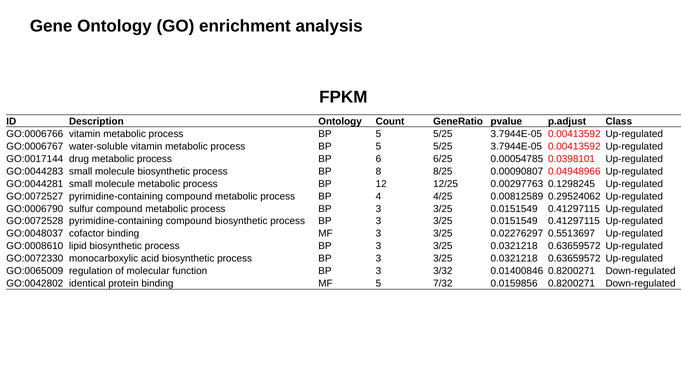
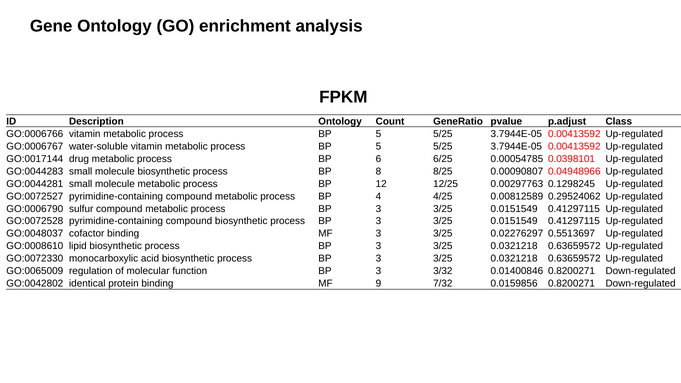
MF 5: 5 -> 9
